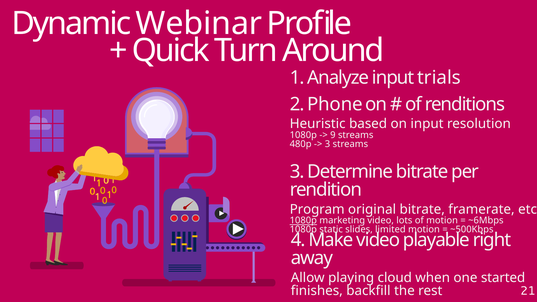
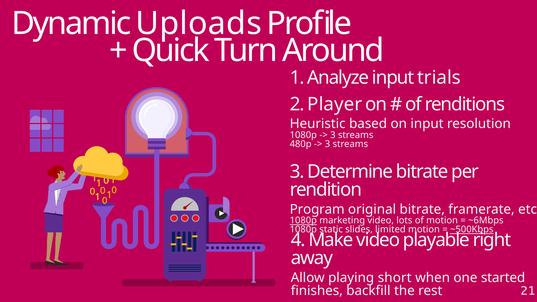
Webinar: Webinar -> Uploads
Phone: Phone -> Player
9 at (333, 135): 9 -> 3
~500Kbps underline: none -> present
cloud: cloud -> short
